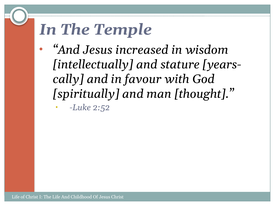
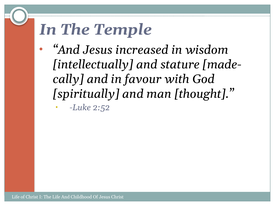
years-: years- -> made-
